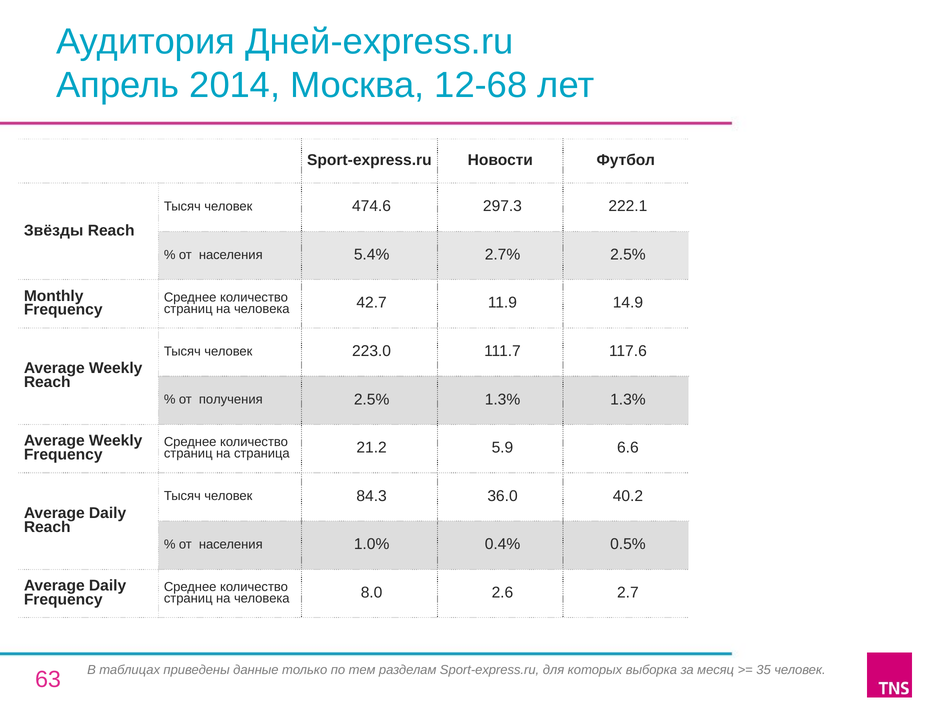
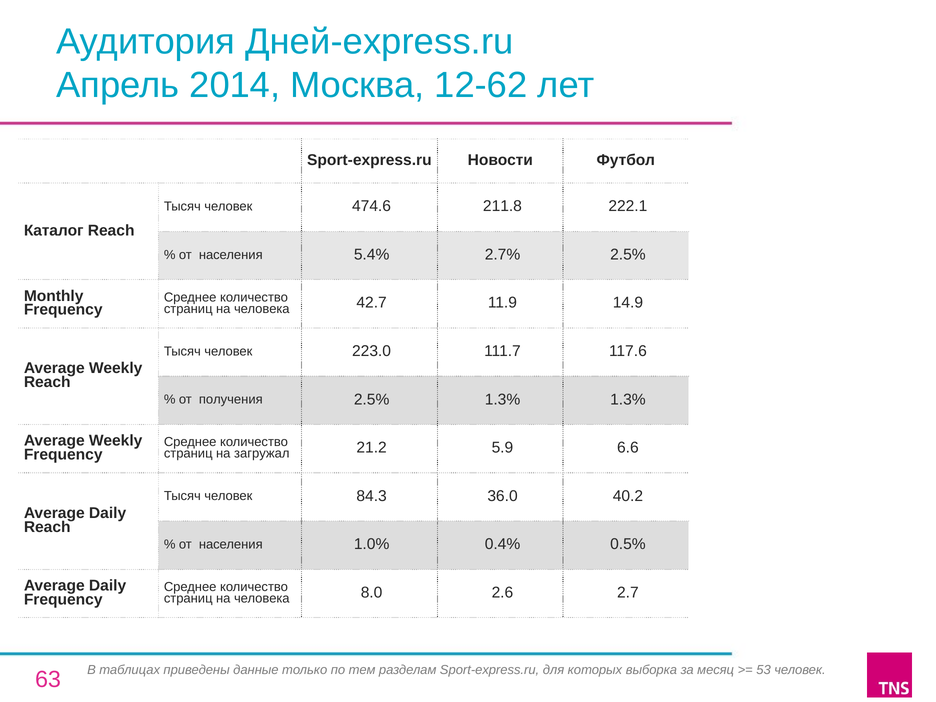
12-68: 12-68 -> 12-62
297.3: 297.3 -> 211.8
Звёзды: Звёзды -> Каталог
страница: страница -> загружал
35: 35 -> 53
